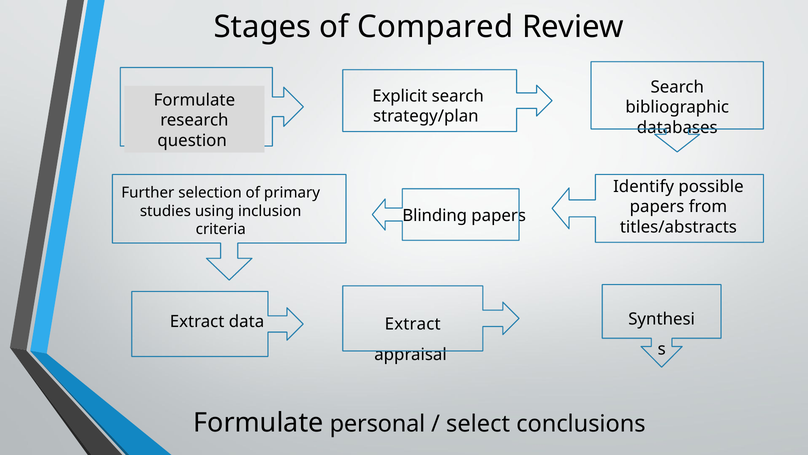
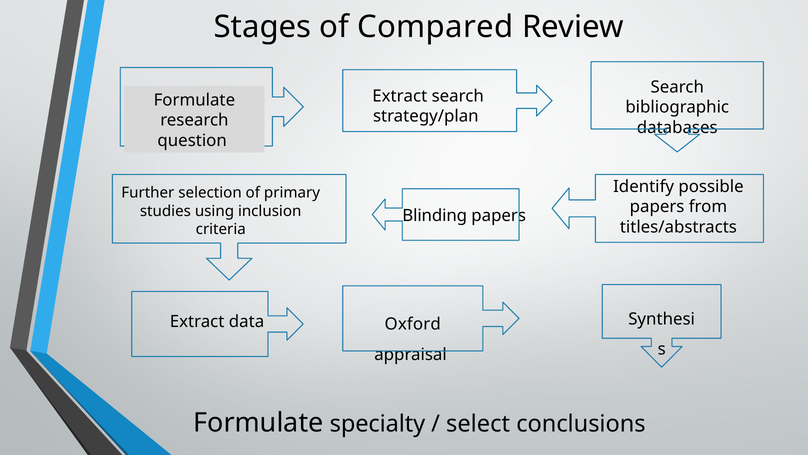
Explicit at (400, 96): Explicit -> Extract
Extract at (413, 324): Extract -> Oxford
personal: personal -> specialty
